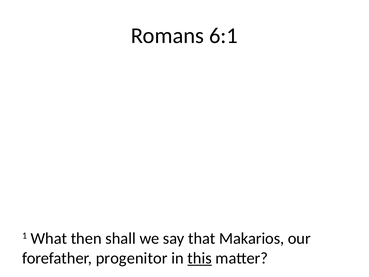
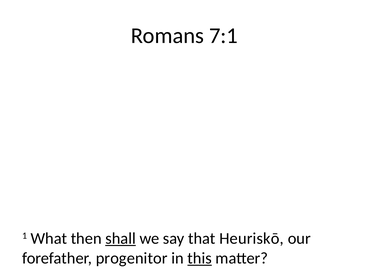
6:1: 6:1 -> 7:1
shall underline: none -> present
Makarios: Makarios -> Heuriskō
